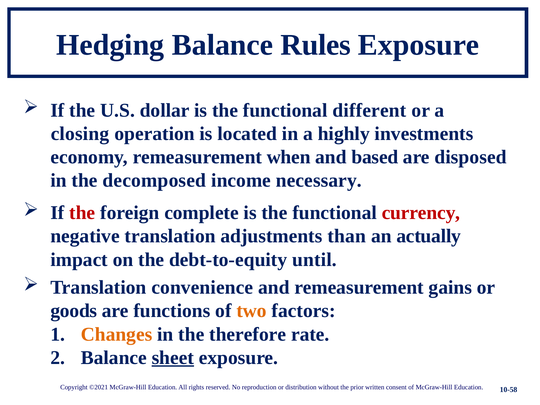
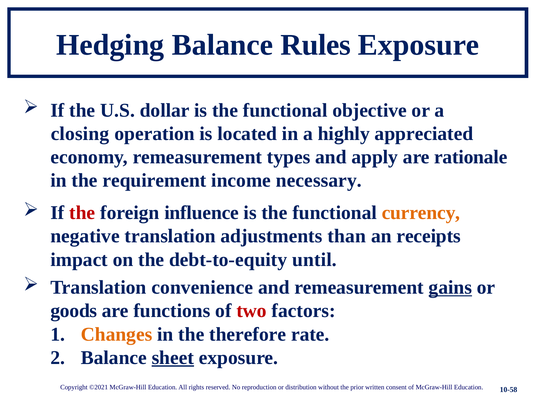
different: different -> objective
investments: investments -> appreciated
when: when -> types
based: based -> apply
disposed: disposed -> rationale
decomposed: decomposed -> requirement
complete: complete -> influence
currency colour: red -> orange
actually: actually -> receipts
gains underline: none -> present
two colour: orange -> red
